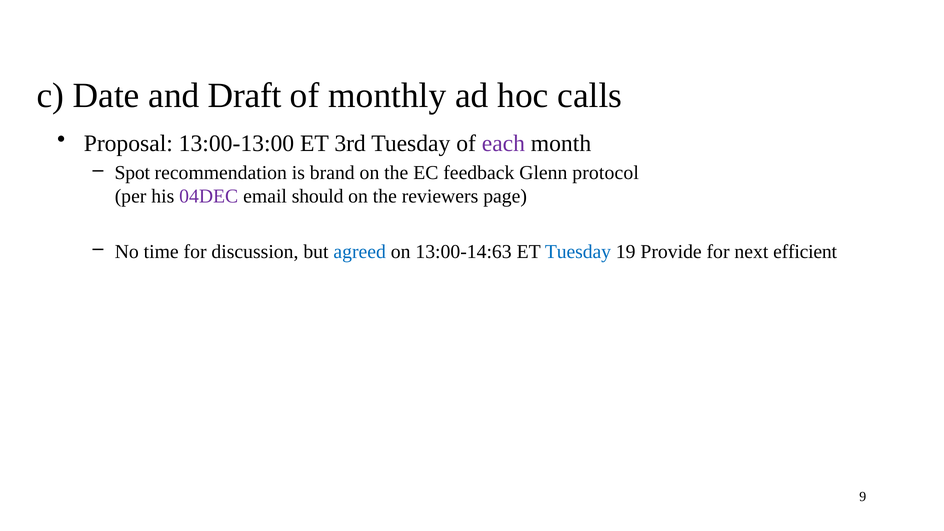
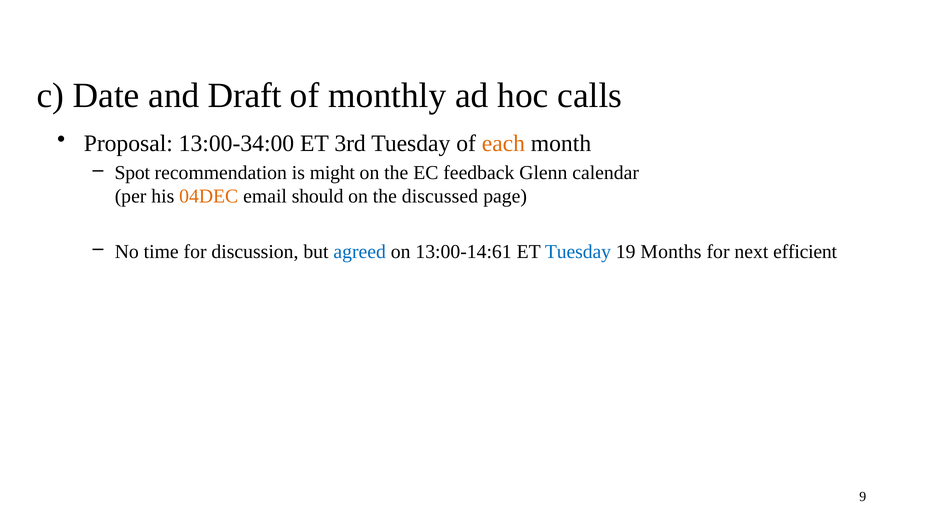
13:00-13:00: 13:00-13:00 -> 13:00-34:00
each colour: purple -> orange
brand: brand -> might
protocol: protocol -> calendar
04DEC colour: purple -> orange
reviewers: reviewers -> discussed
13:00-14:63: 13:00-14:63 -> 13:00-14:61
Provide: Provide -> Months
